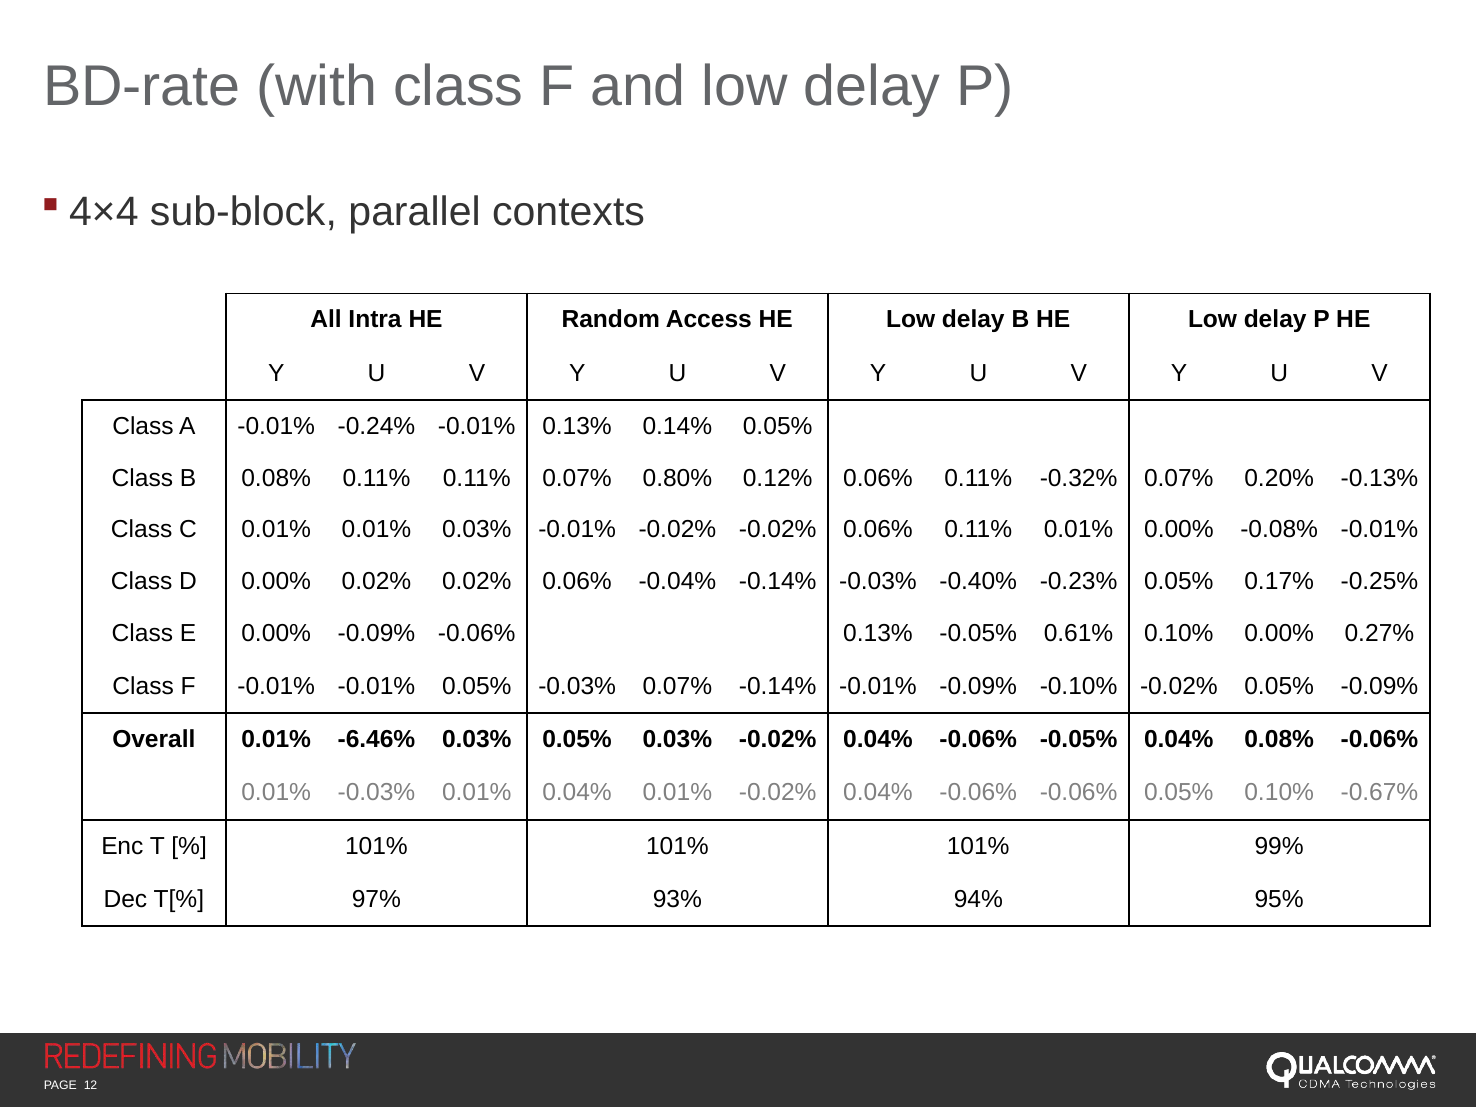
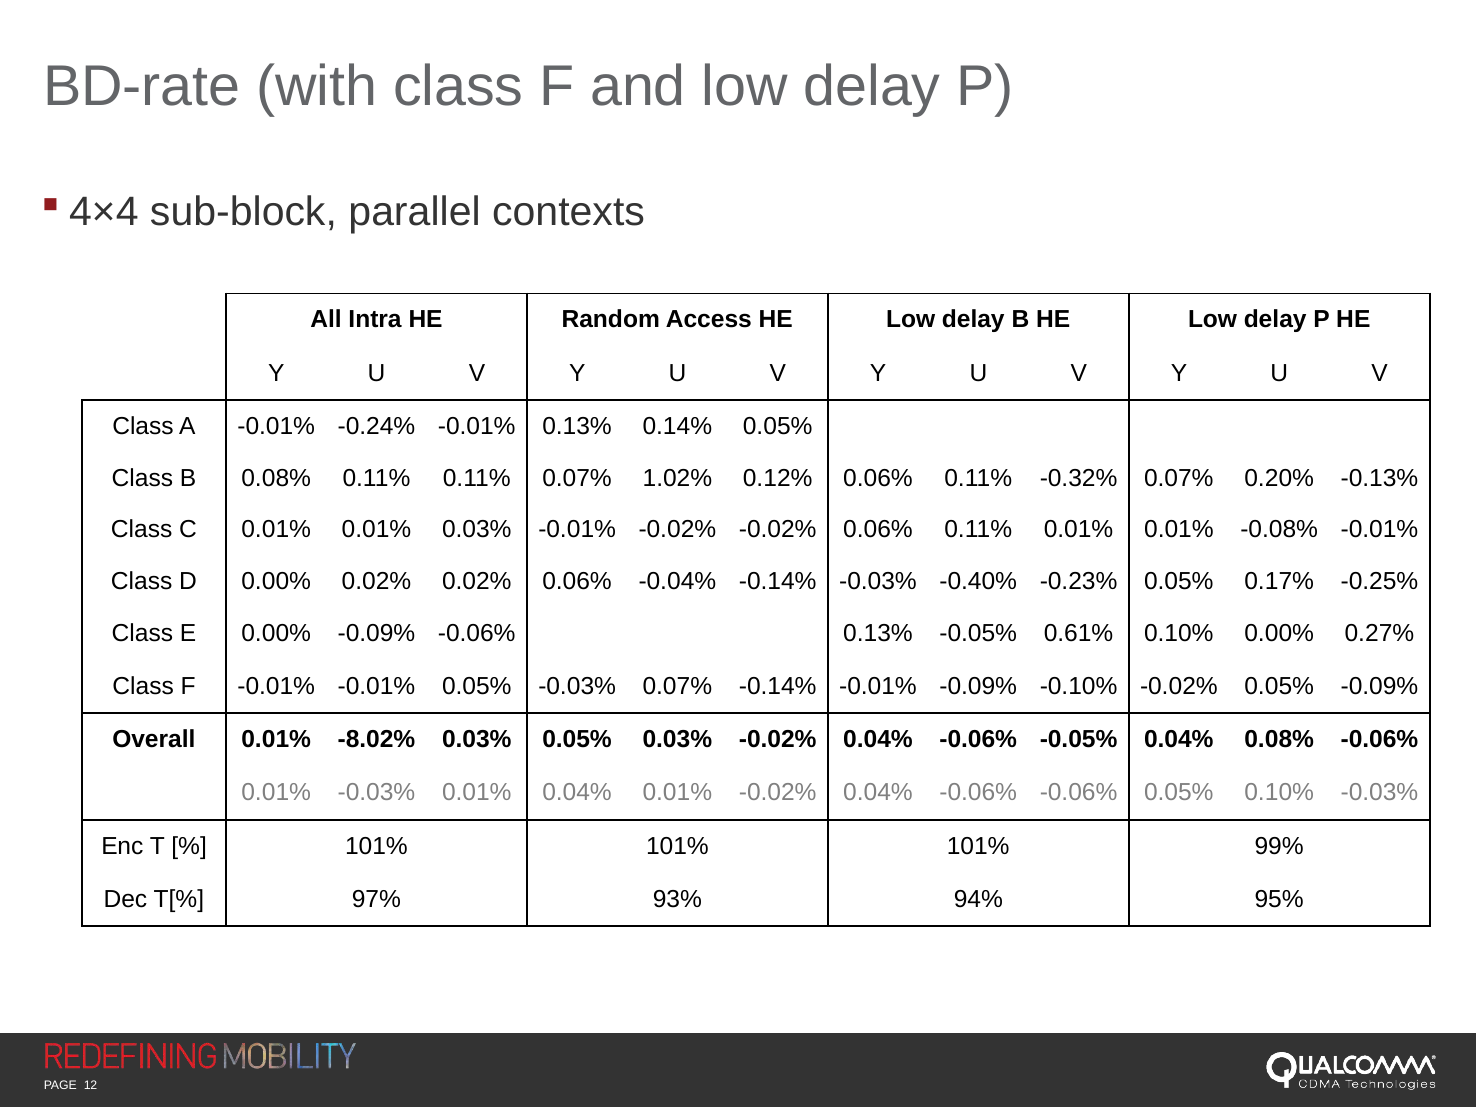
0.80%: 0.80% -> 1.02%
0.11% 0.01% 0.00%: 0.00% -> 0.01%
-6.46%: -6.46% -> -8.02%
0.10% -0.67%: -0.67% -> -0.03%
